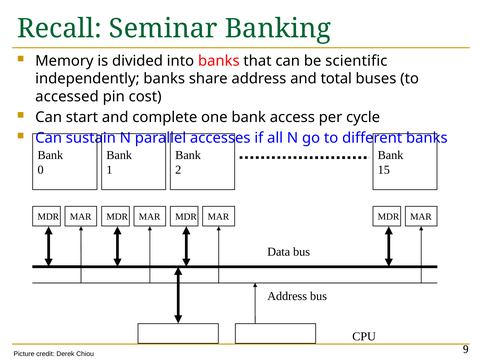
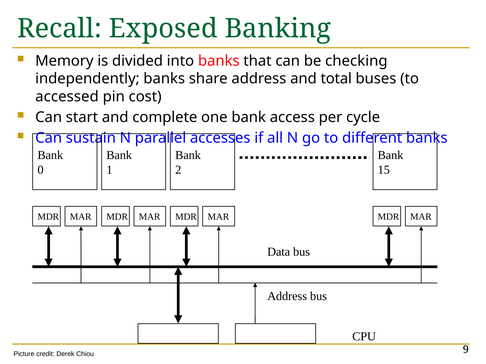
Seminar: Seminar -> Exposed
scientific: scientific -> checking
